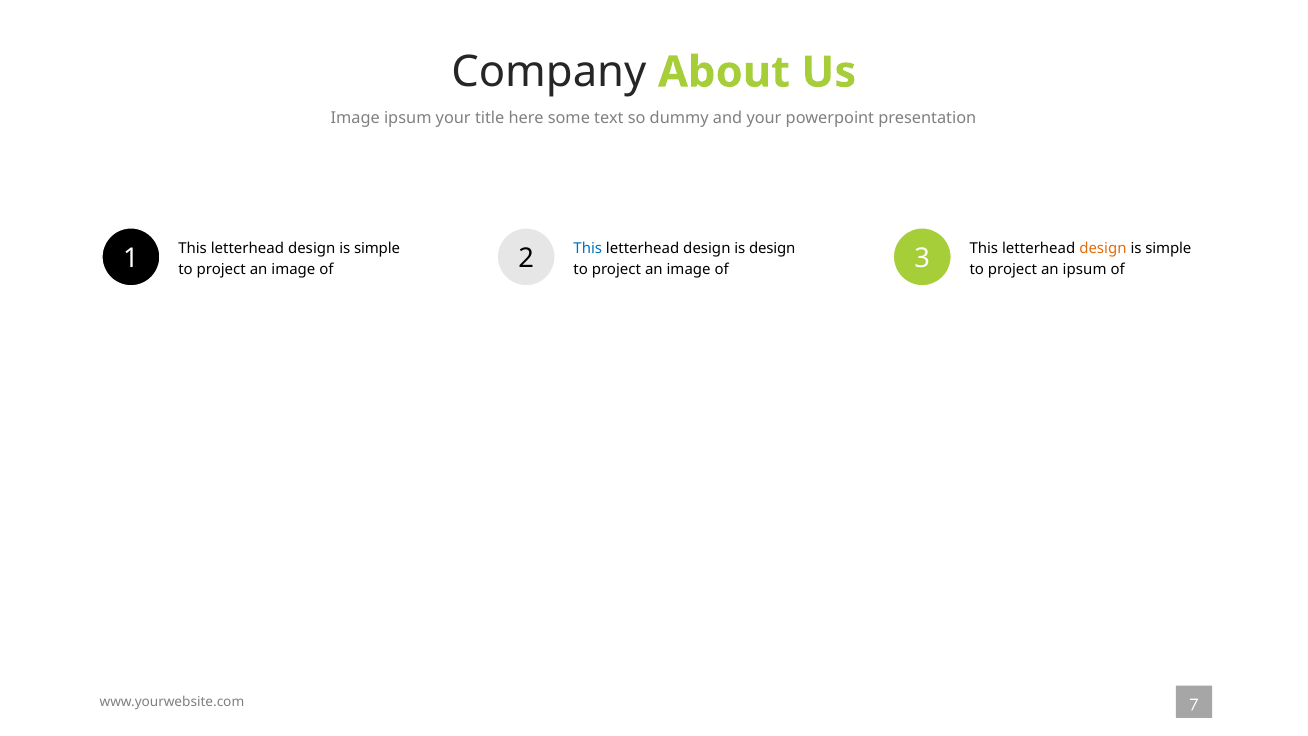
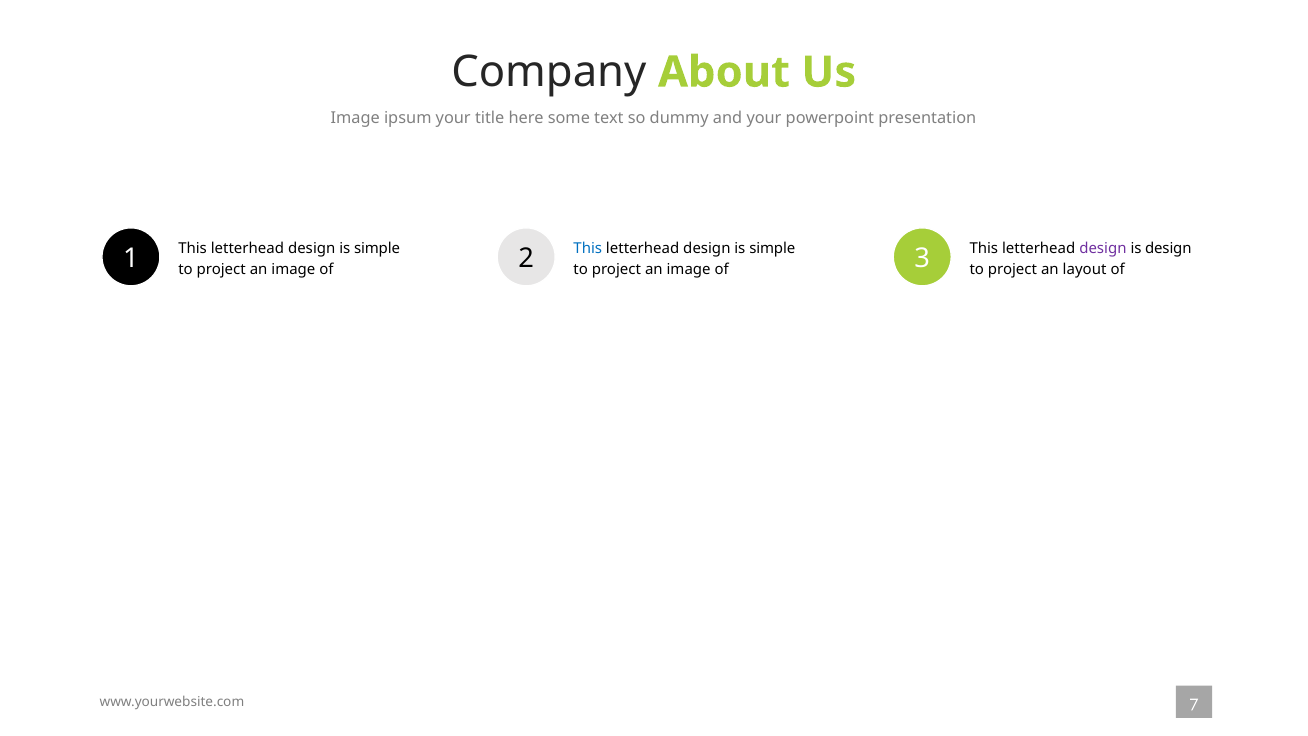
design at (772, 249): design -> simple
an ipsum: ipsum -> layout
design at (1103, 249) colour: orange -> purple
simple at (1168, 249): simple -> design
